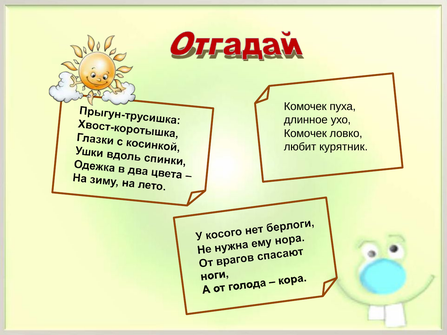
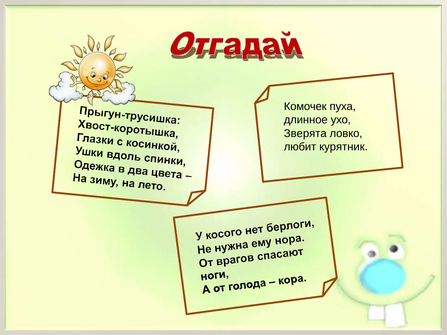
Комочек at (305, 133): Комочек -> Зверята
